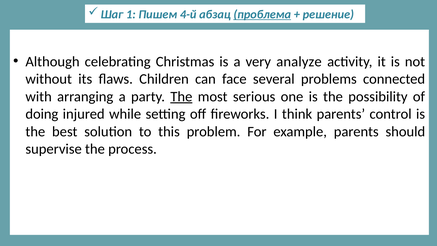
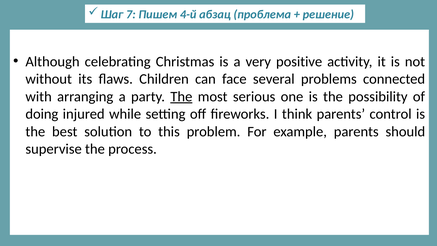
1: 1 -> 7
проблема underline: present -> none
analyze: analyze -> positive
